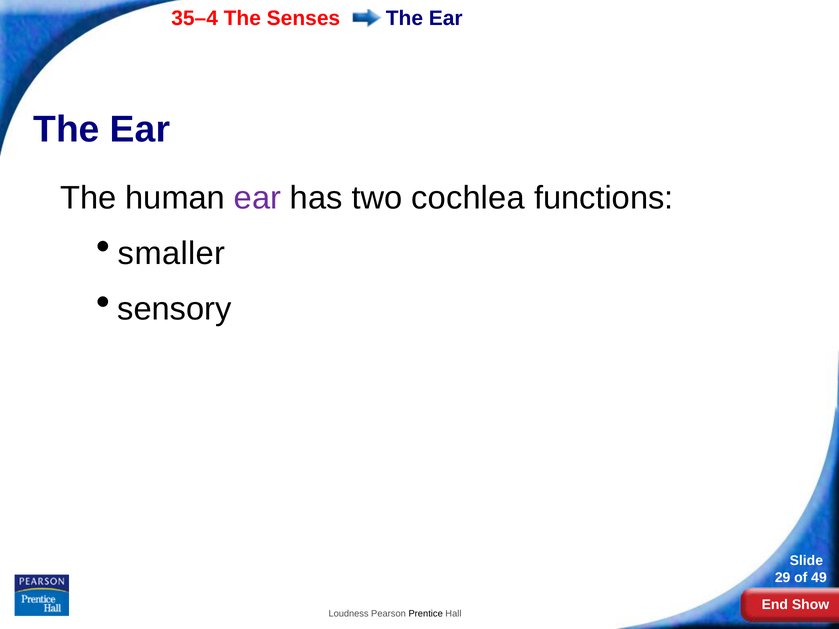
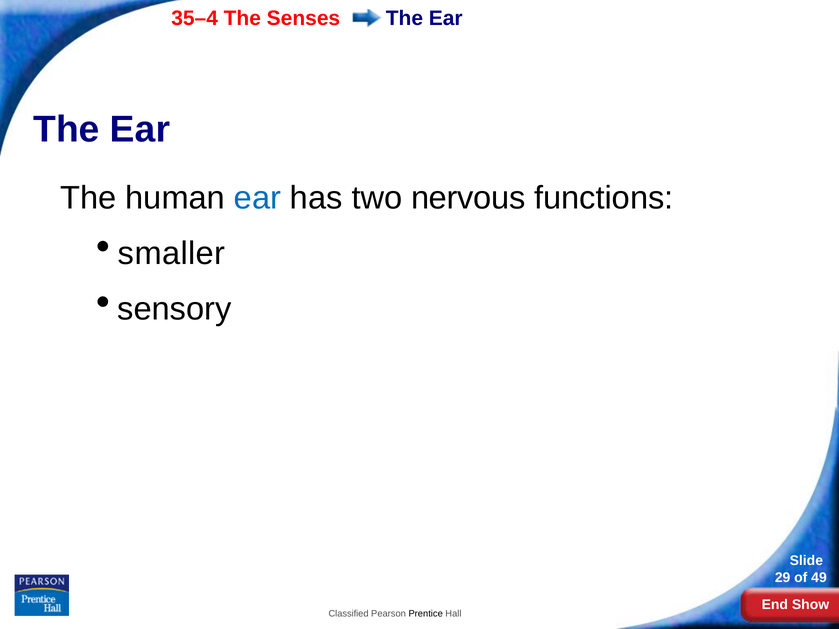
ear at (257, 198) colour: purple -> blue
cochlea: cochlea -> nervous
Loudness: Loudness -> Classified
